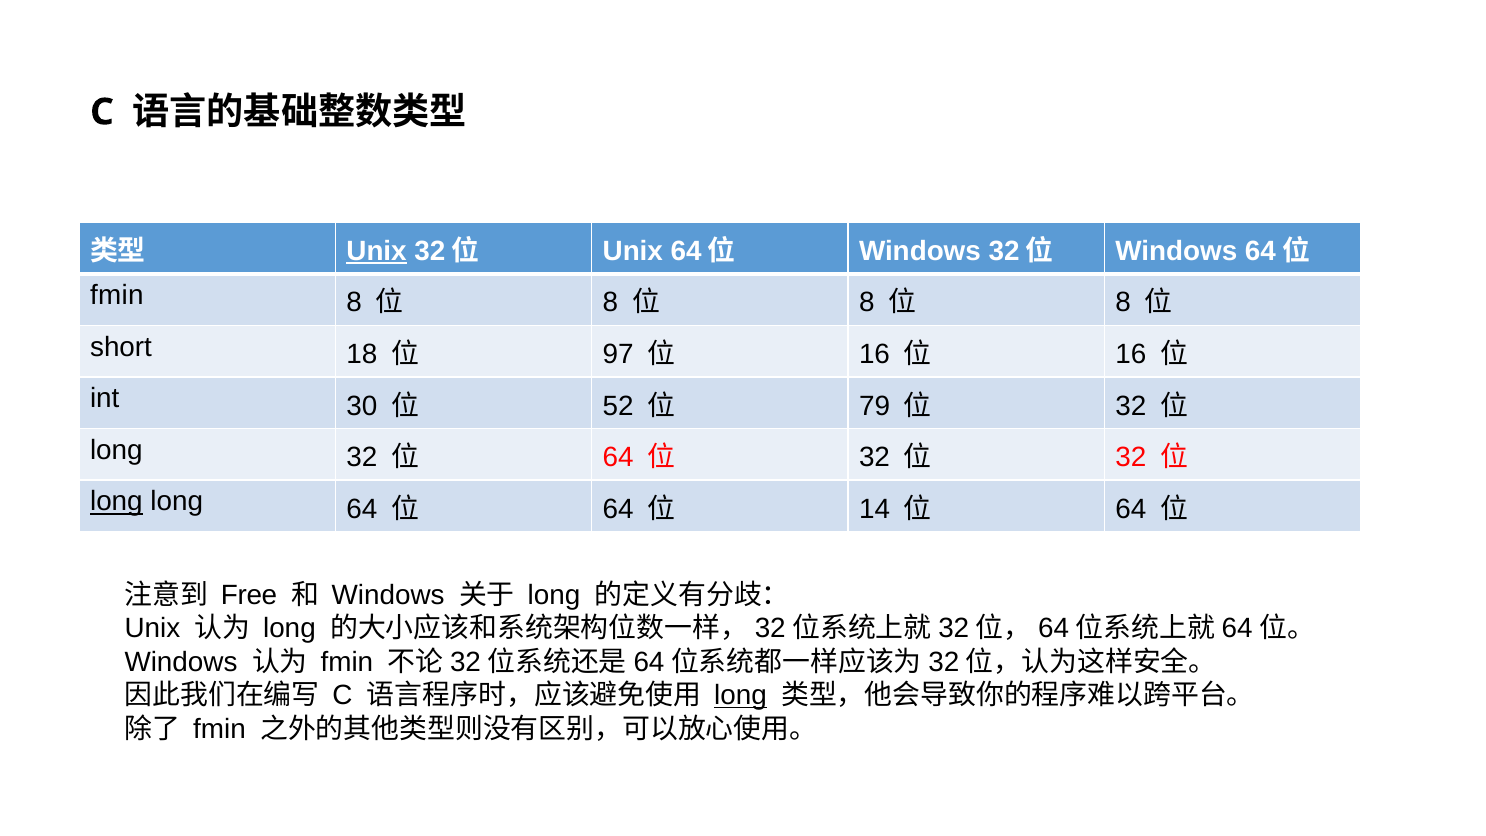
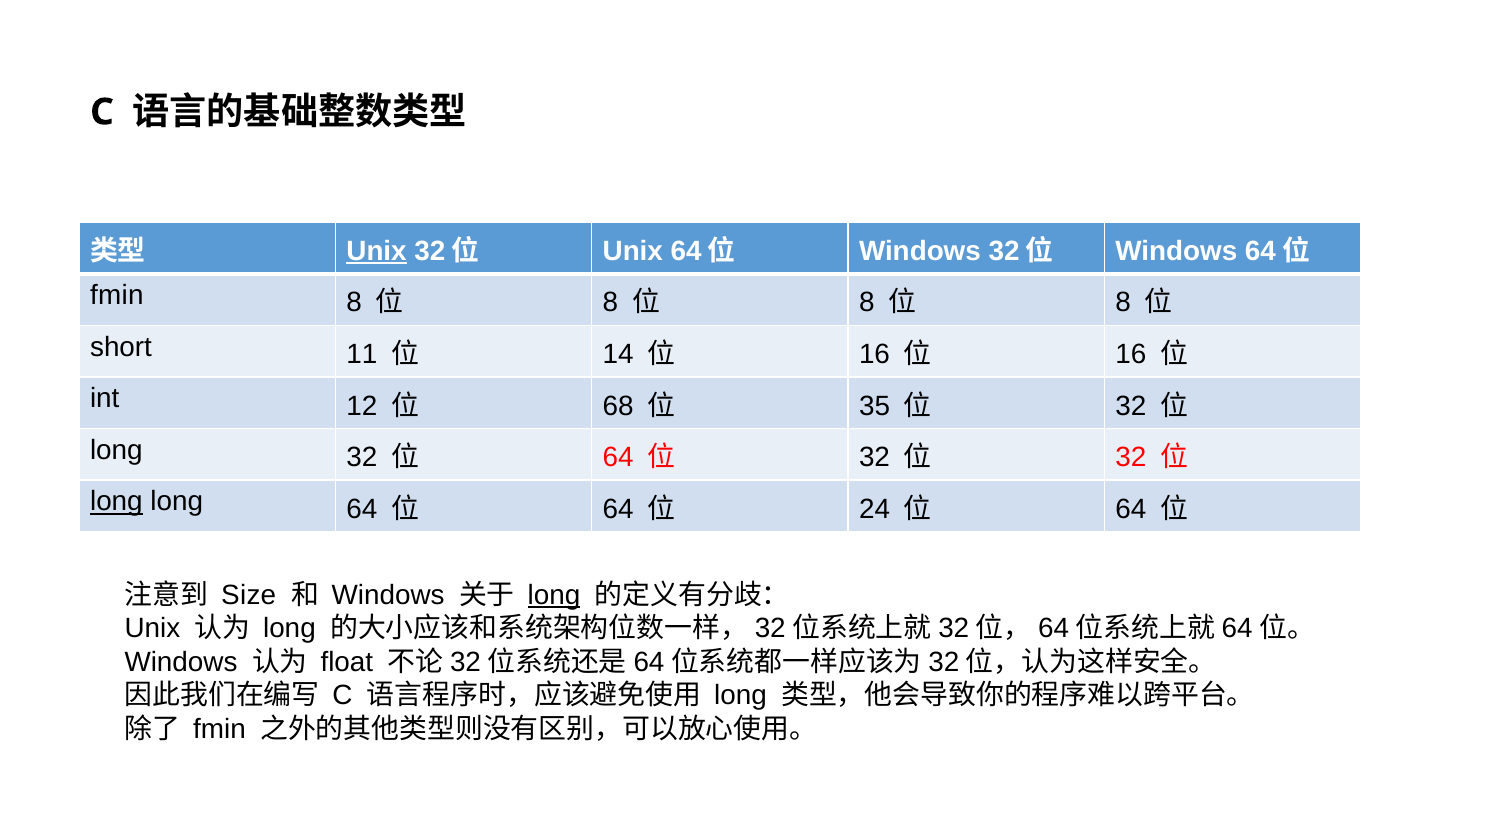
18: 18 -> 11
97: 97 -> 14
30: 30 -> 12
52: 52 -> 68
79: 79 -> 35
14: 14 -> 24
Free: Free -> Size
long at (554, 595) underline: none -> present
fmin at (347, 662): fmin -> float
long at (740, 695) underline: present -> none
